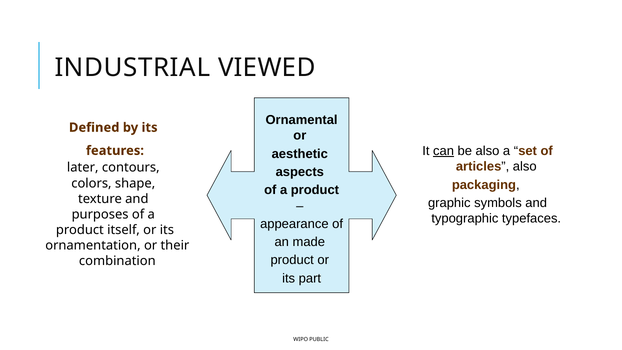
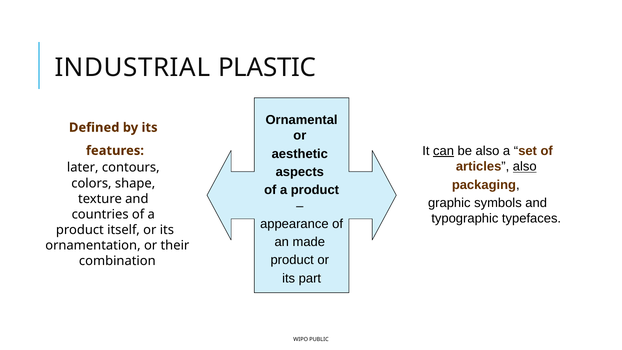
VIEWED: VIEWED -> PLASTIC
also at (525, 167) underline: none -> present
purposes: purposes -> countries
